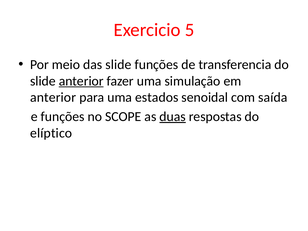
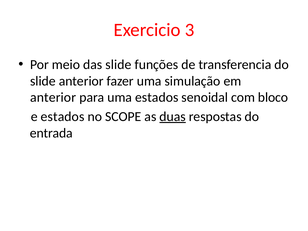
5: 5 -> 3
anterior at (81, 81) underline: present -> none
saída: saída -> bloco
e funções: funções -> estados
elíptico: elíptico -> entrada
